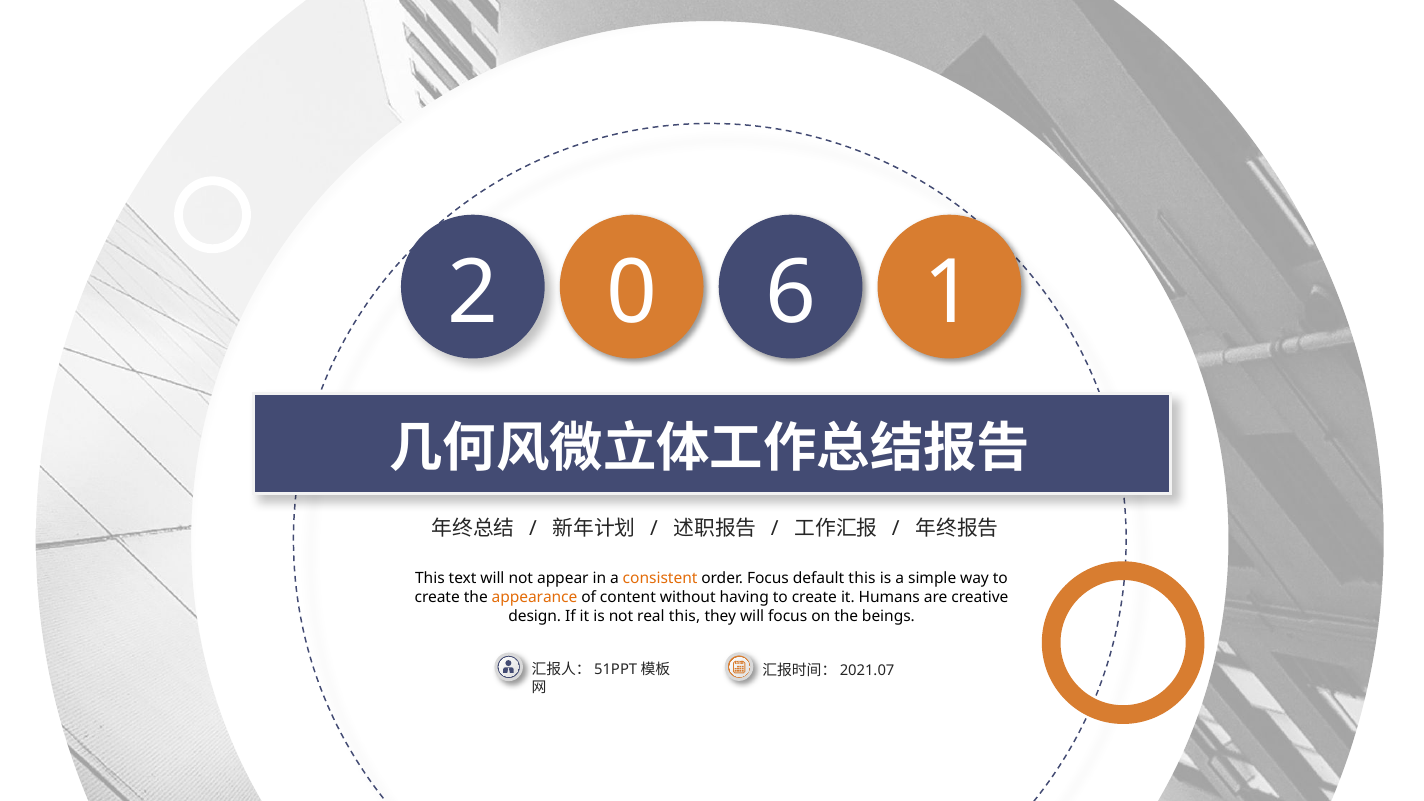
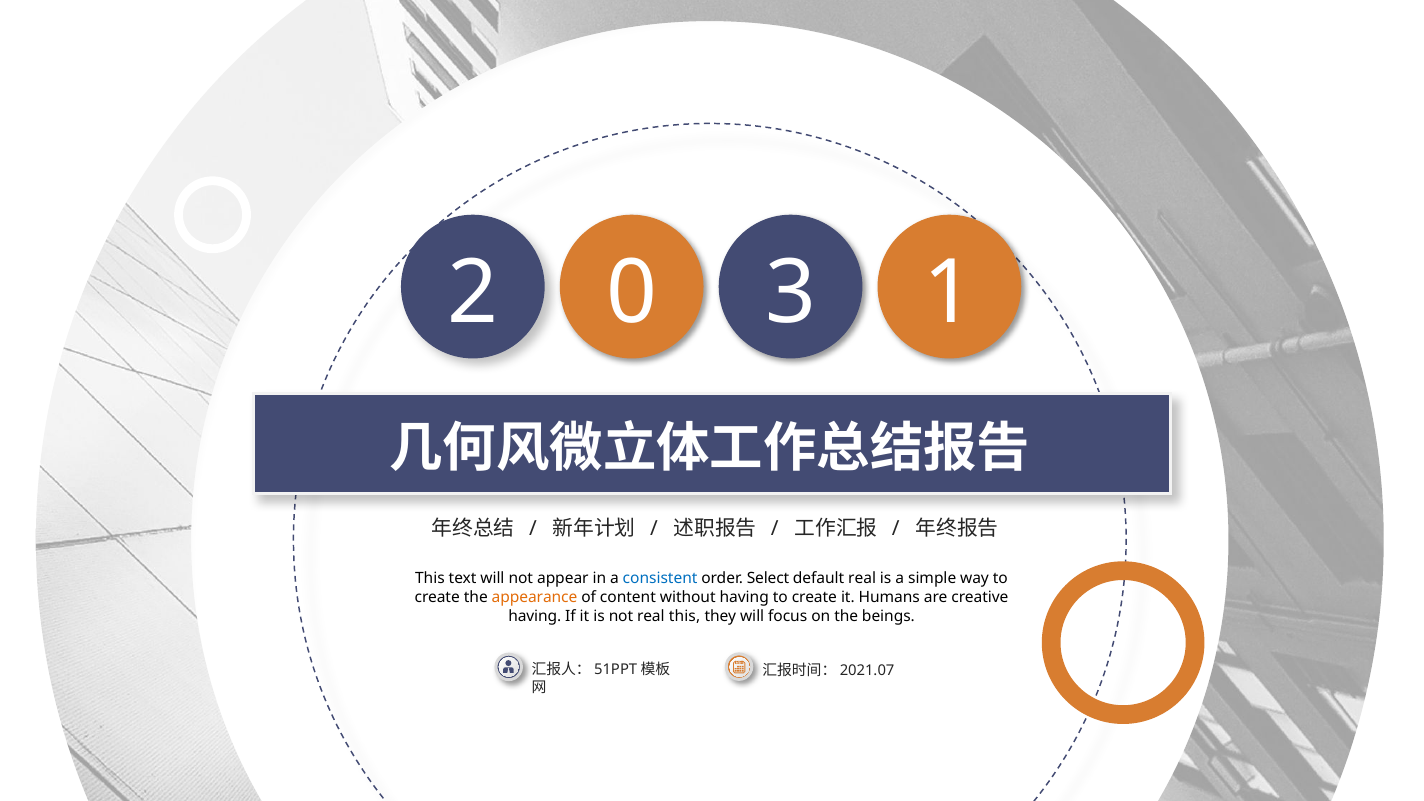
6: 6 -> 3
consistent colour: orange -> blue
order Focus: Focus -> Select
default this: this -> real
design at (535, 616): design -> having
